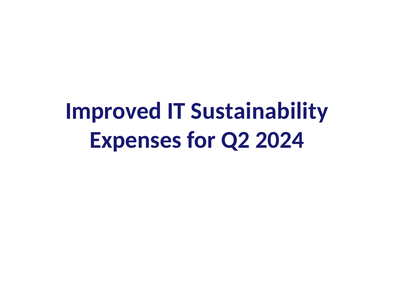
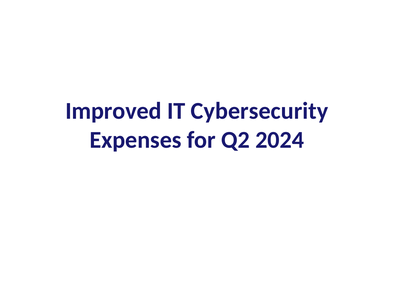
Sustainability: Sustainability -> Cybersecurity
